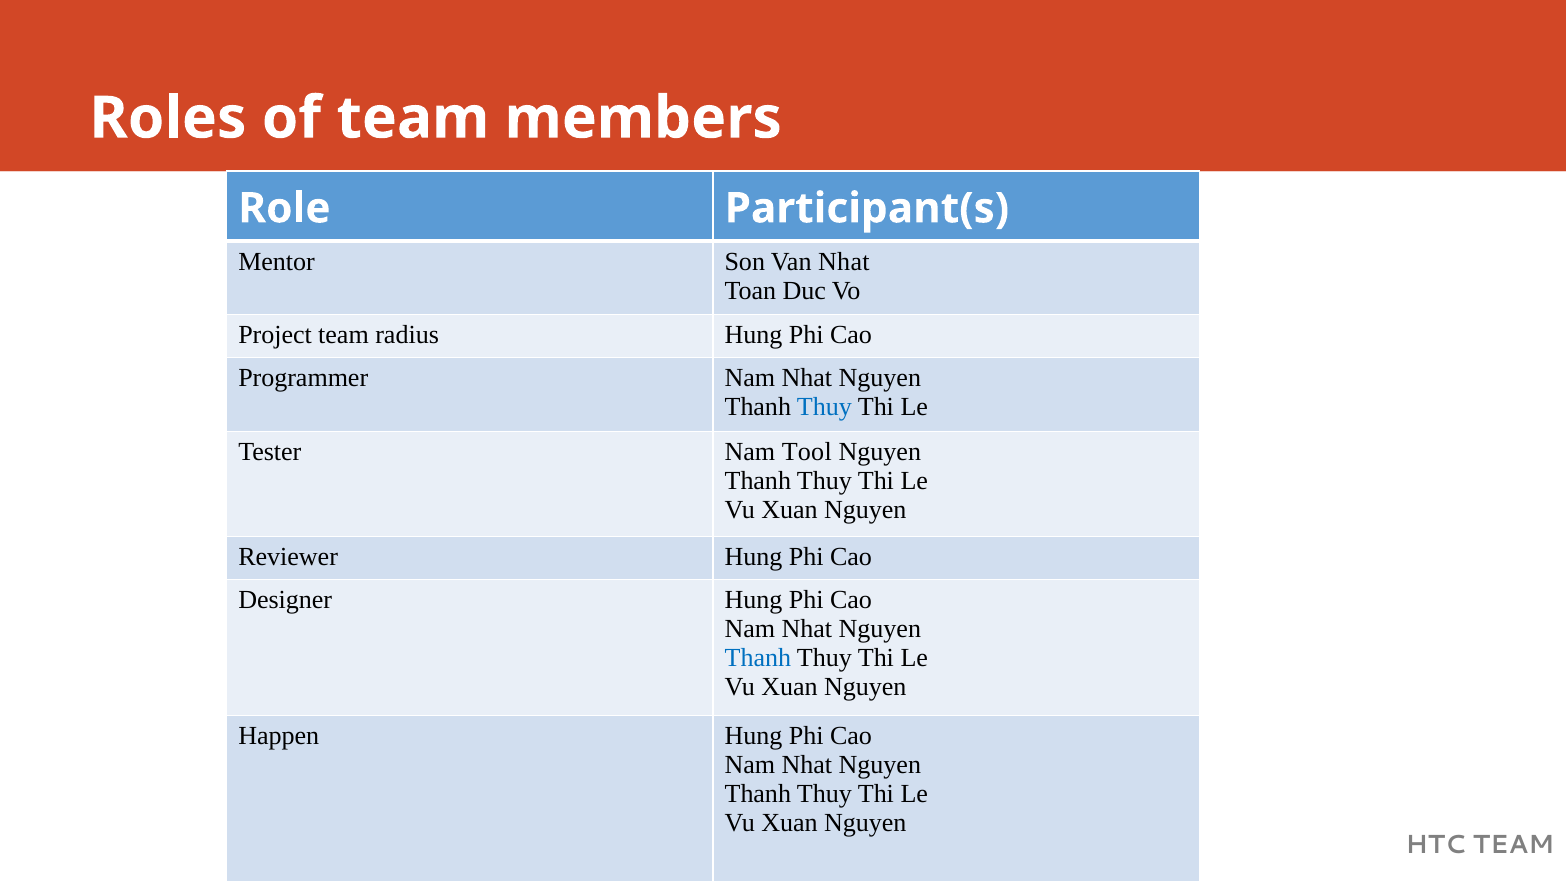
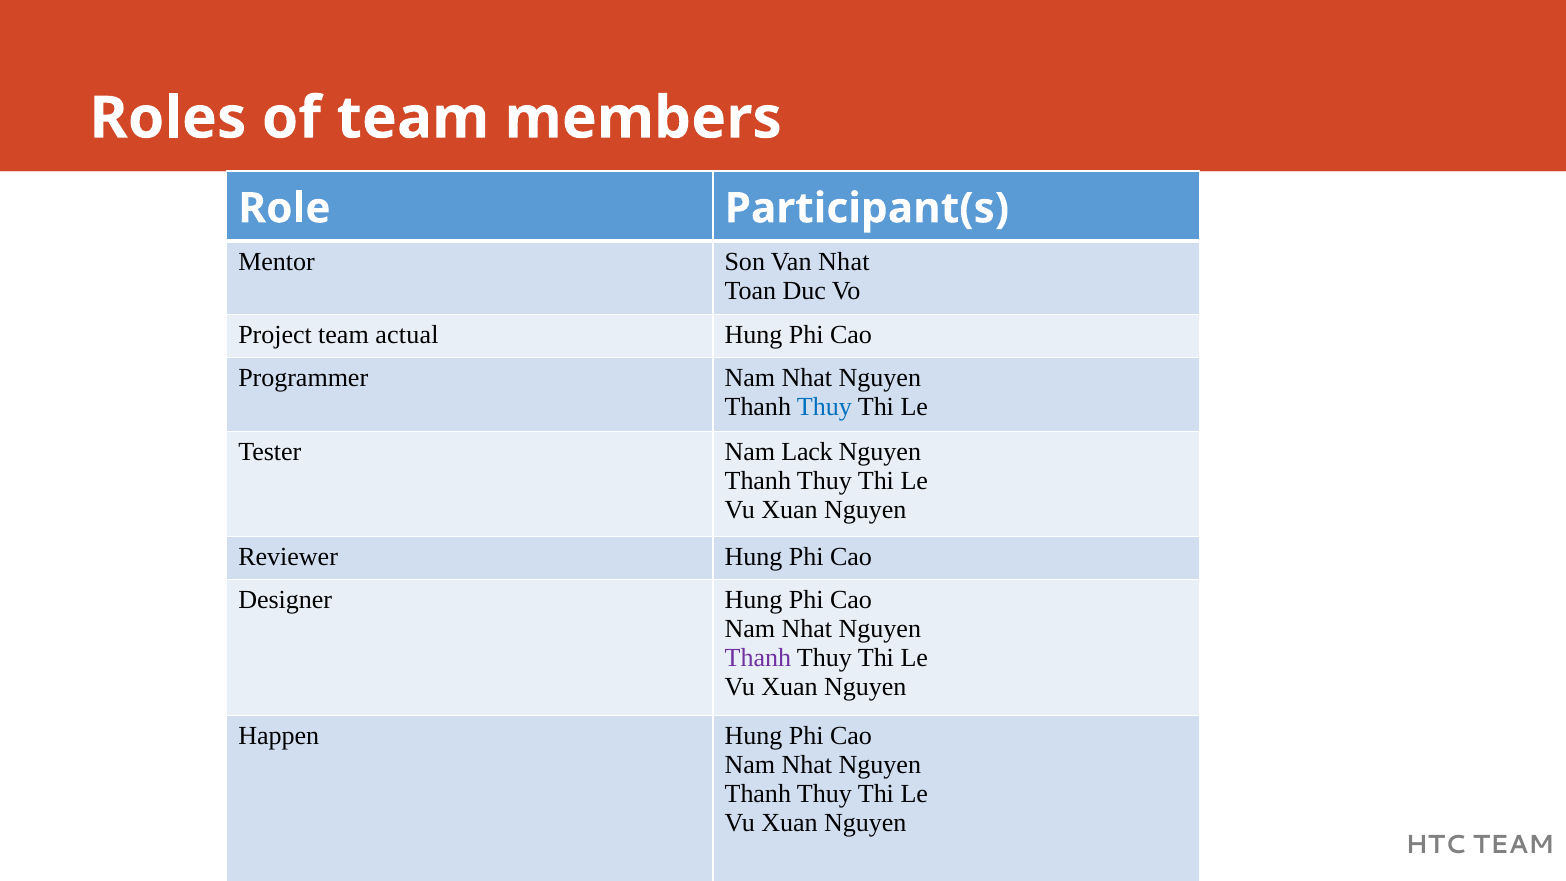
radius: radius -> actual
Tool: Tool -> Lack
Thanh at (758, 658) colour: blue -> purple
